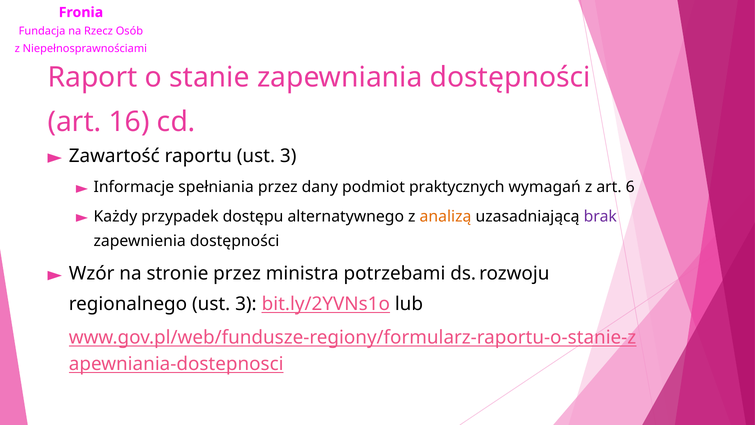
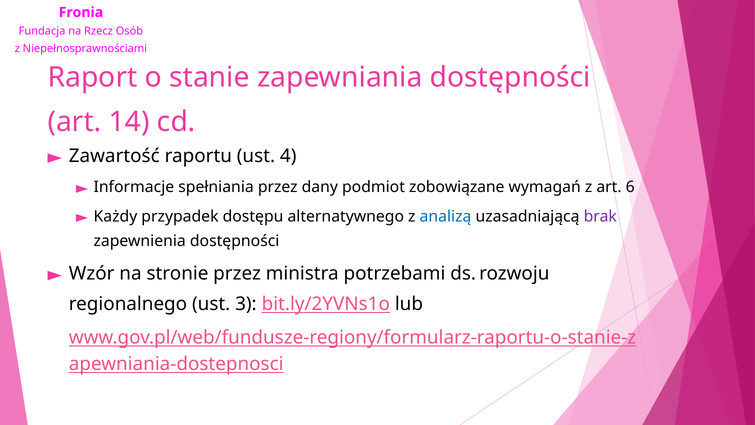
16: 16 -> 14
raportu ust 3: 3 -> 4
praktycznych: praktycznych -> zobowiązane
analizą colour: orange -> blue
